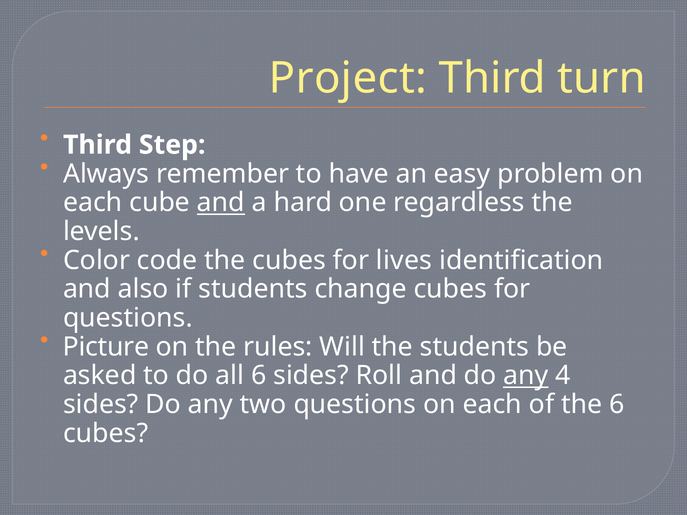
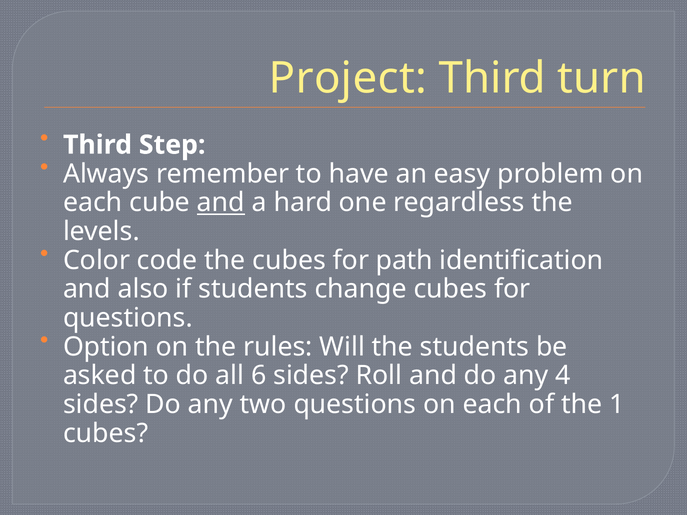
lives: lives -> path
Picture: Picture -> Option
any at (526, 376) underline: present -> none
the 6: 6 -> 1
